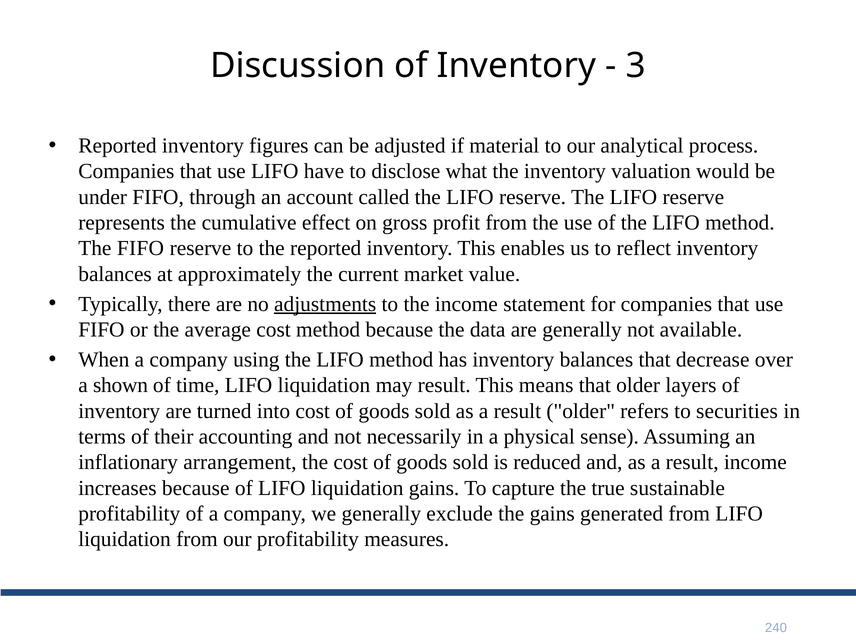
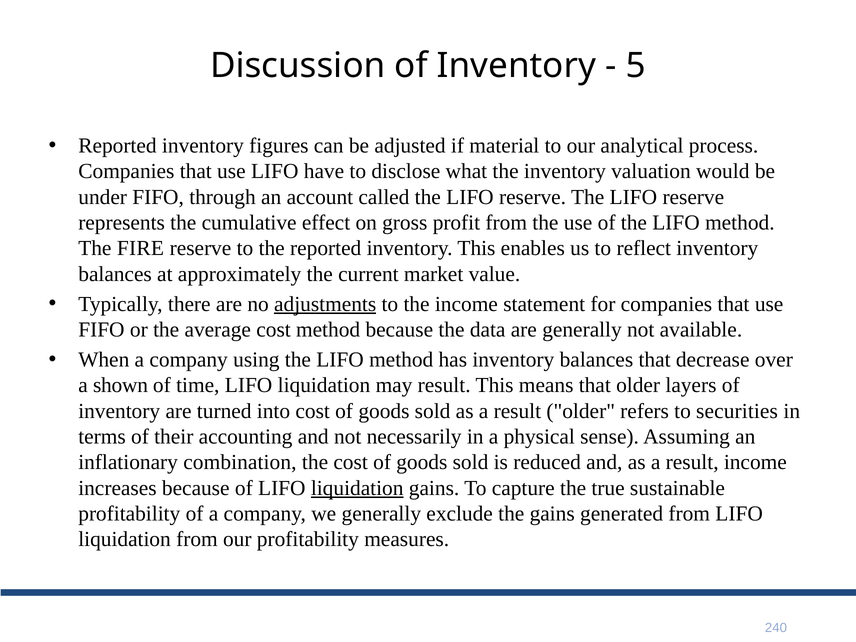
3: 3 -> 5
The FIFO: FIFO -> FIRE
arrangement: arrangement -> combination
liquidation at (357, 488) underline: none -> present
